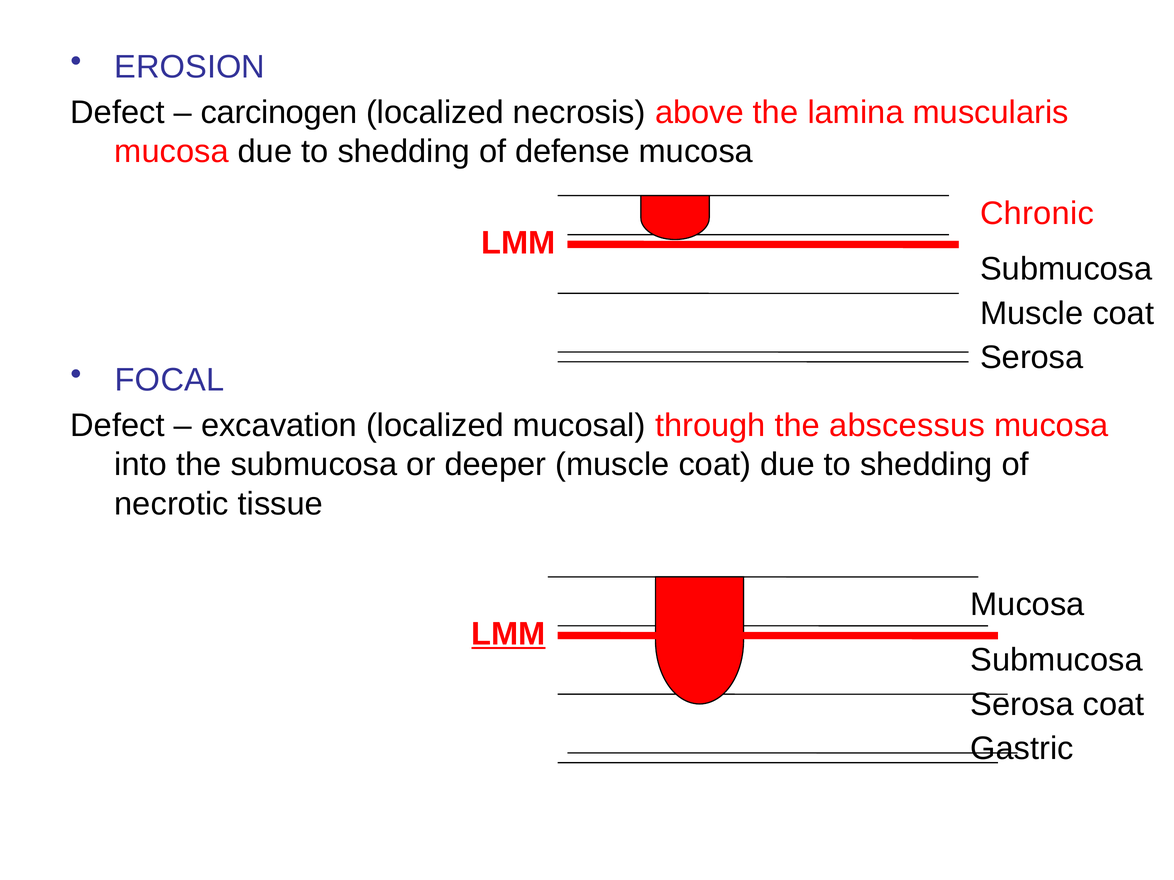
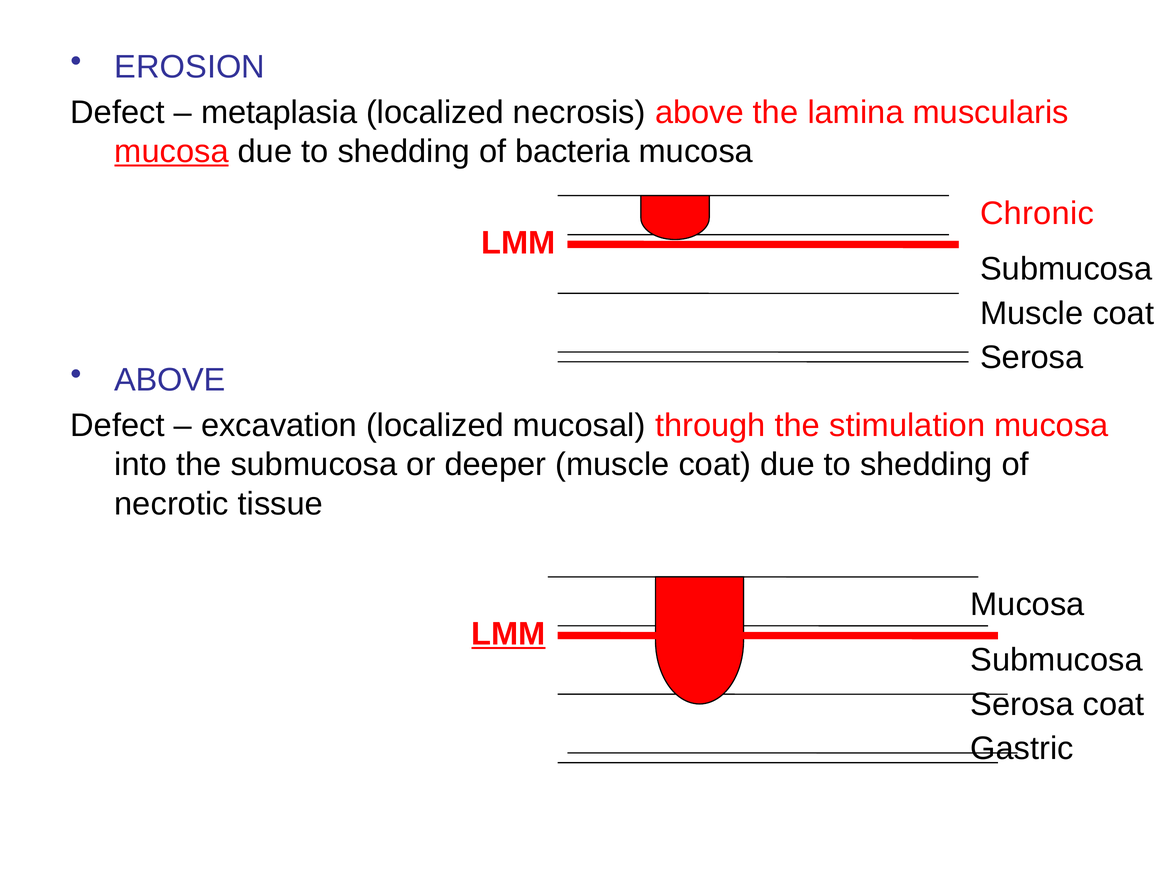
carcinogen: carcinogen -> metaplasia
mucosa at (172, 152) underline: none -> present
defense: defense -> bacteria
FOCAL at (170, 380): FOCAL -> ABOVE
abscessus: abscessus -> stimulation
